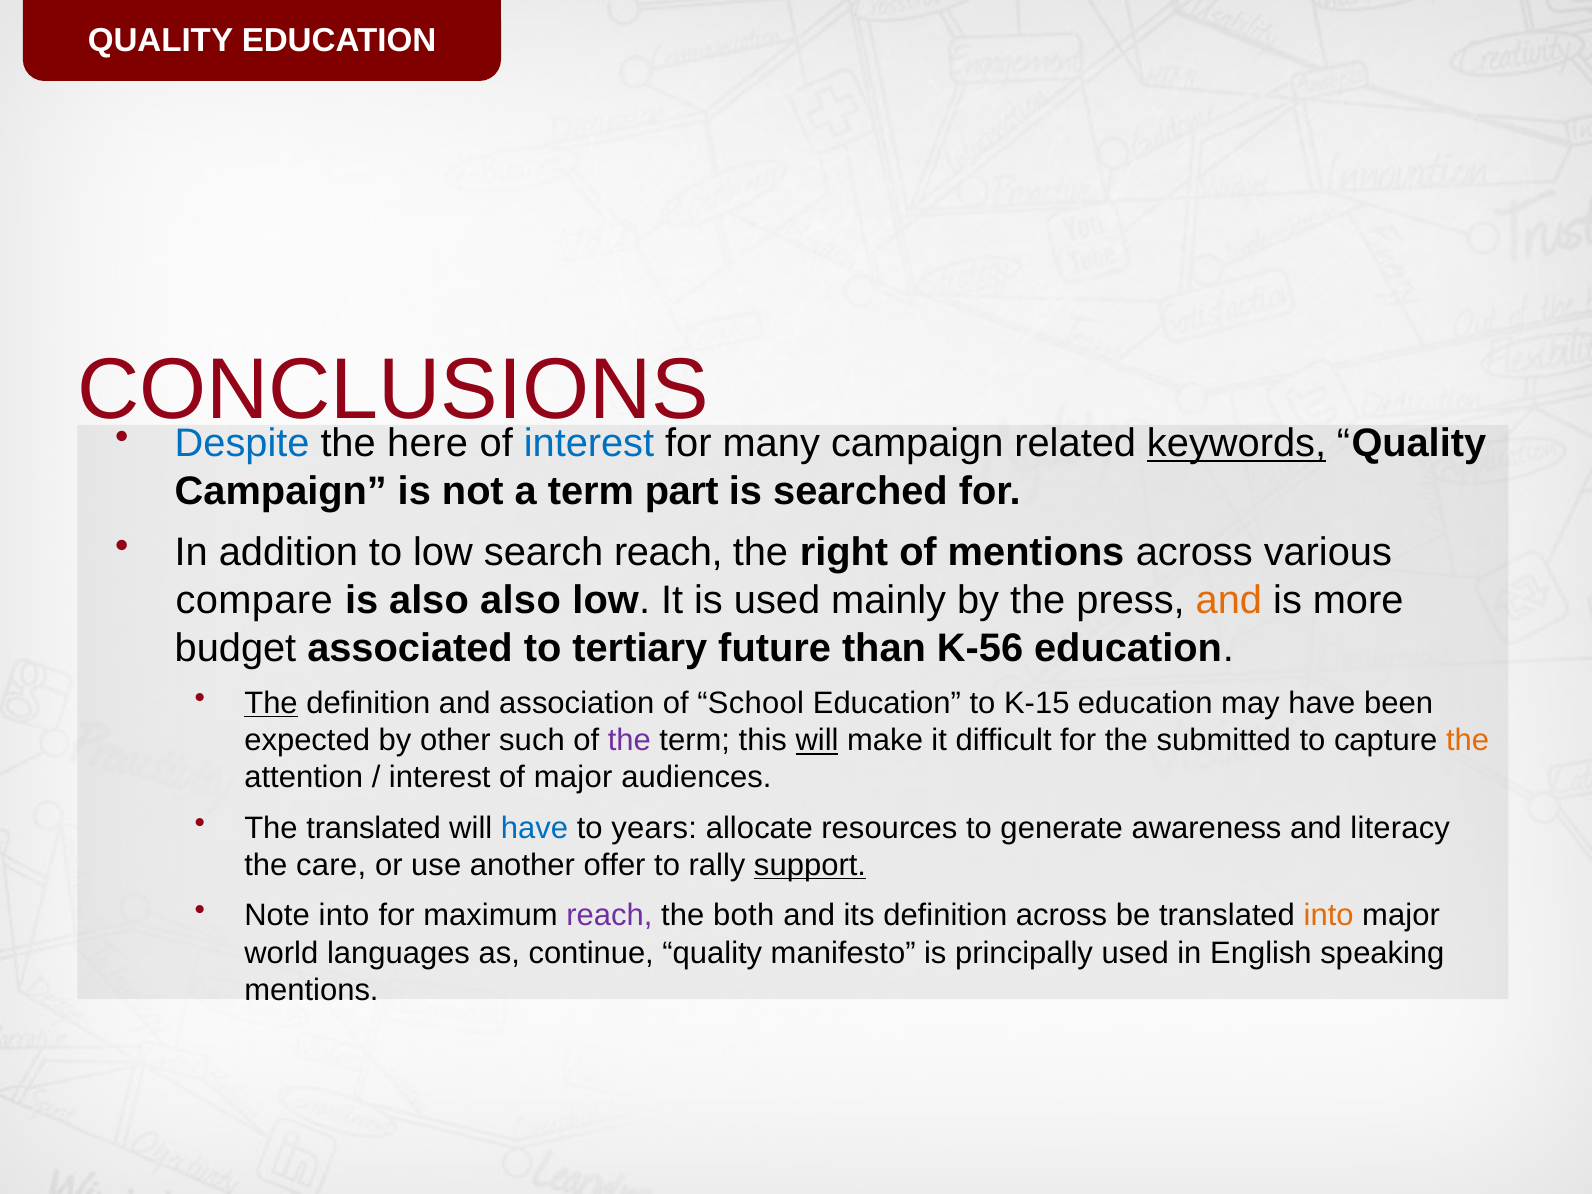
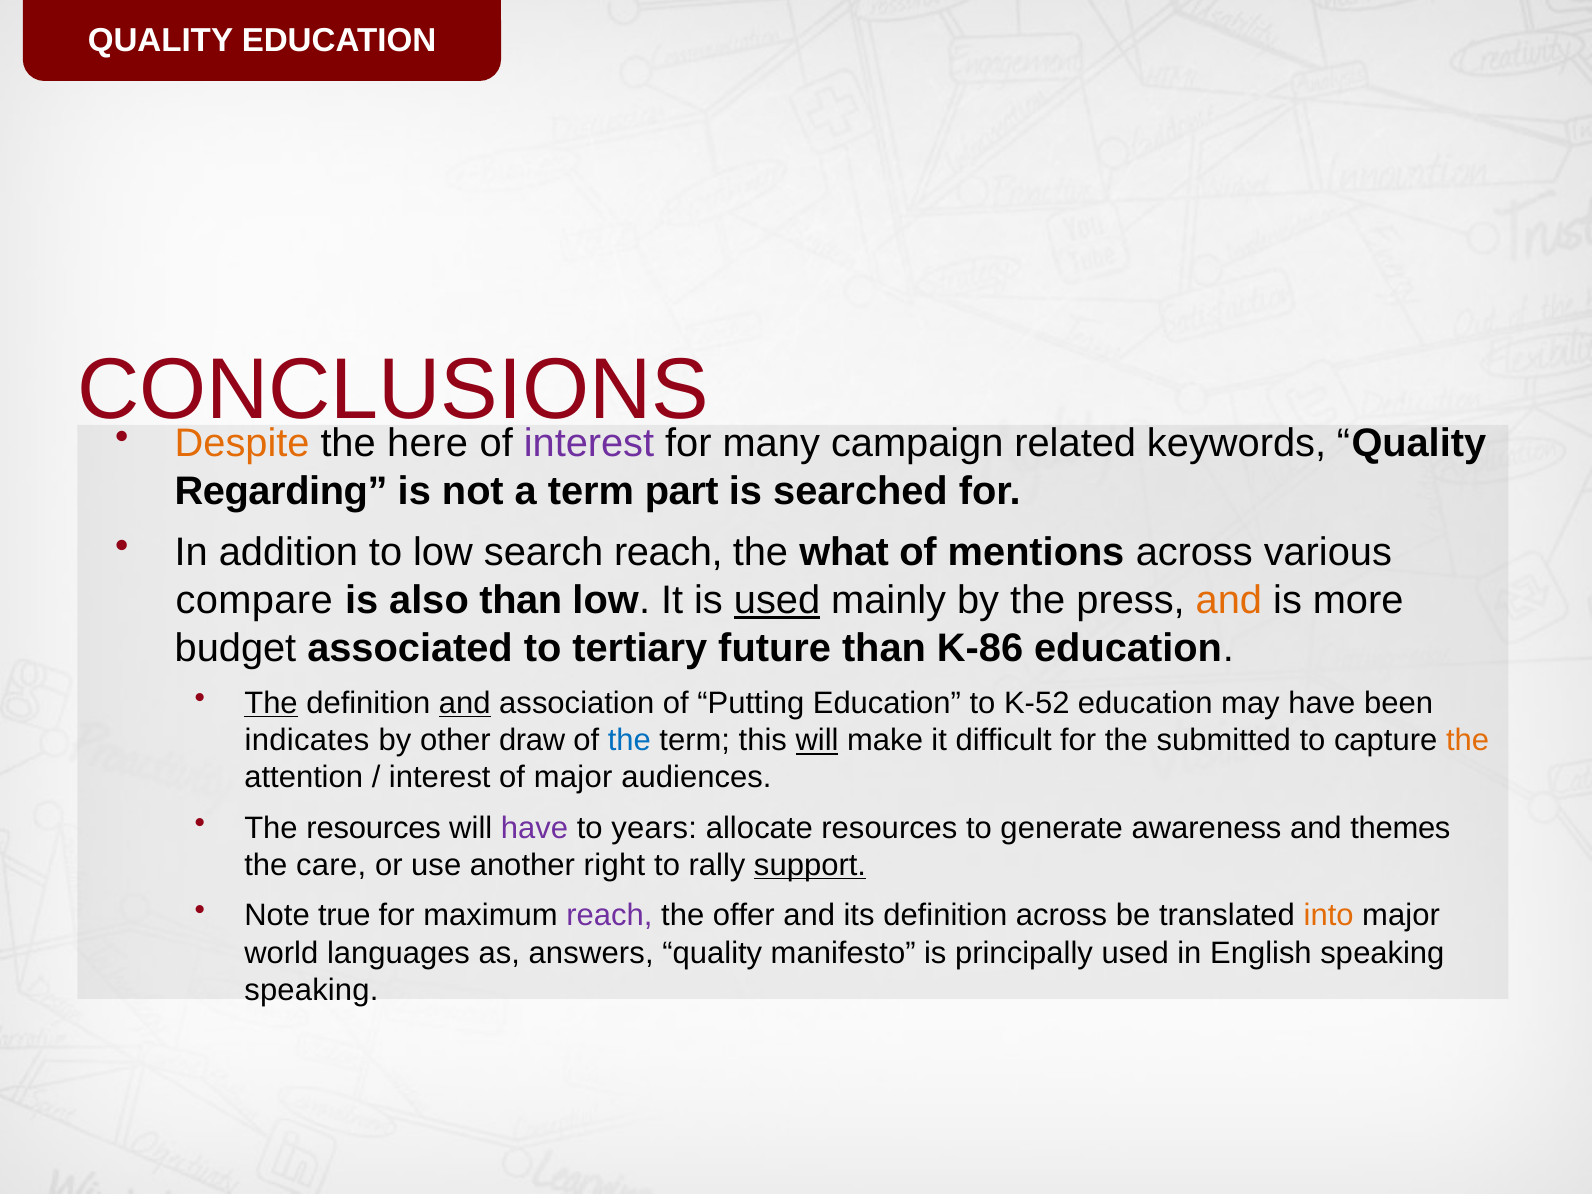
Despite colour: blue -> orange
interest at (589, 444) colour: blue -> purple
keywords underline: present -> none
Campaign at (281, 492): Campaign -> Regarding
right: right -> what
also also: also -> than
used at (777, 600) underline: none -> present
K-56: K-56 -> K-86
and at (465, 703) underline: none -> present
School: School -> Putting
K-15: K-15 -> K-52
expected: expected -> indicates
such: such -> draw
the at (629, 740) colour: purple -> blue
The translated: translated -> resources
have at (535, 828) colour: blue -> purple
literacy: literacy -> themes
offer: offer -> right
Note into: into -> true
both: both -> offer
continue: continue -> answers
mentions at (311, 990): mentions -> speaking
